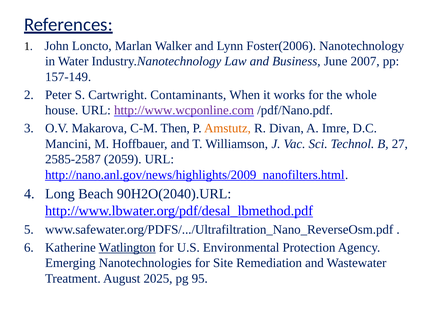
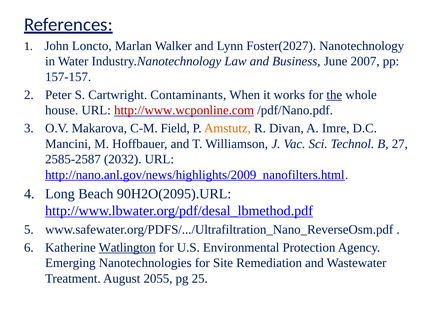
Foster(2006: Foster(2006 -> Foster(2027
157-149: 157-149 -> 157-157
the underline: none -> present
http://www.wcponline.com colour: purple -> red
Then: Then -> Field
2059: 2059 -> 2032
90H2O(2040).URL: 90H2O(2040).URL -> 90H2O(2095).URL
2025: 2025 -> 2055
95: 95 -> 25
